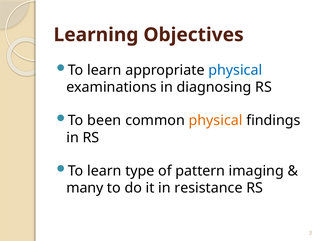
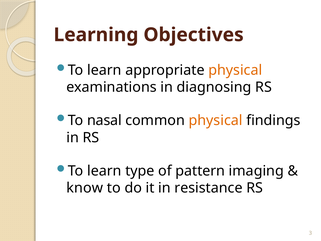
physical at (235, 70) colour: blue -> orange
been: been -> nasal
many: many -> know
